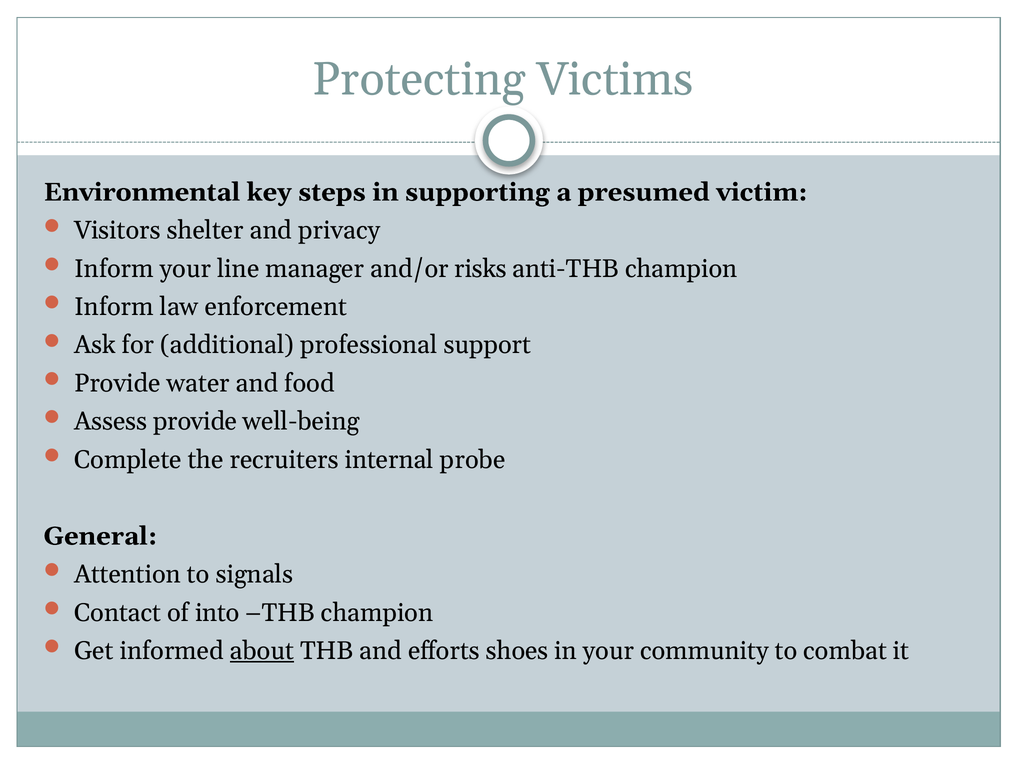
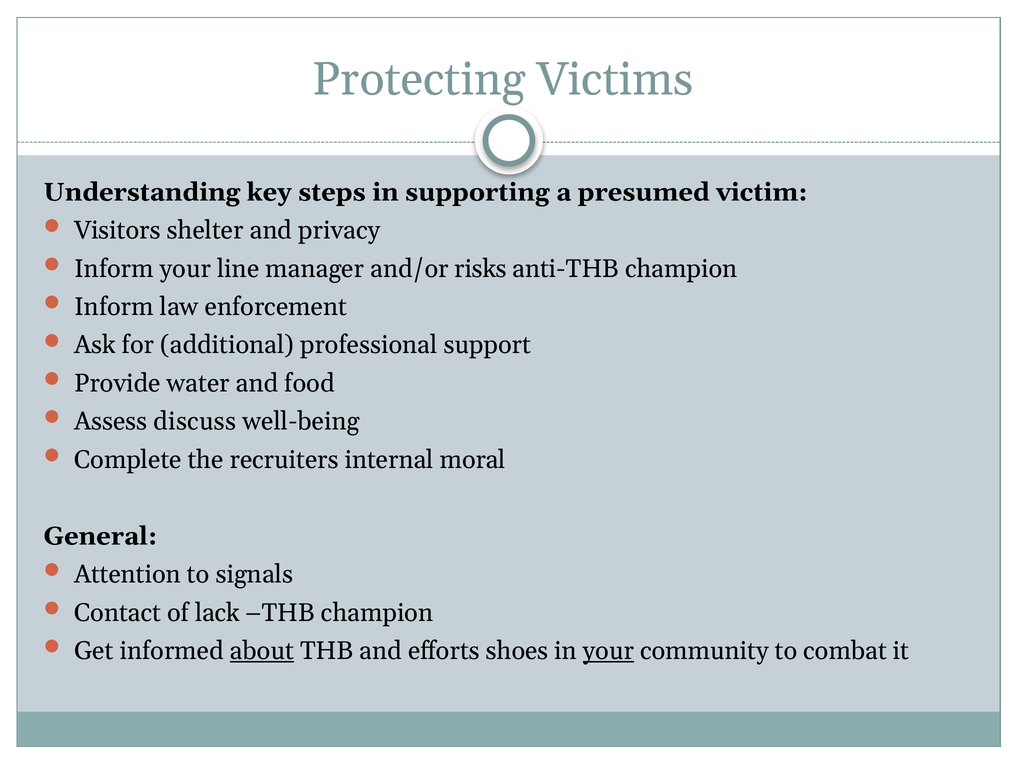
Environmental: Environmental -> Understanding
Assess provide: provide -> discuss
probe: probe -> moral
into: into -> lack
your at (609, 650) underline: none -> present
